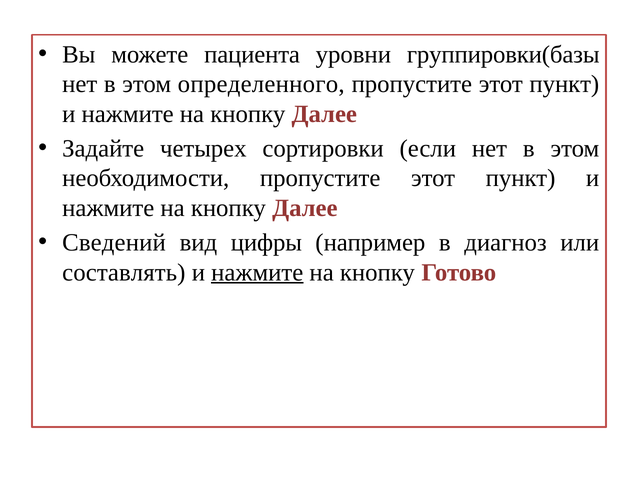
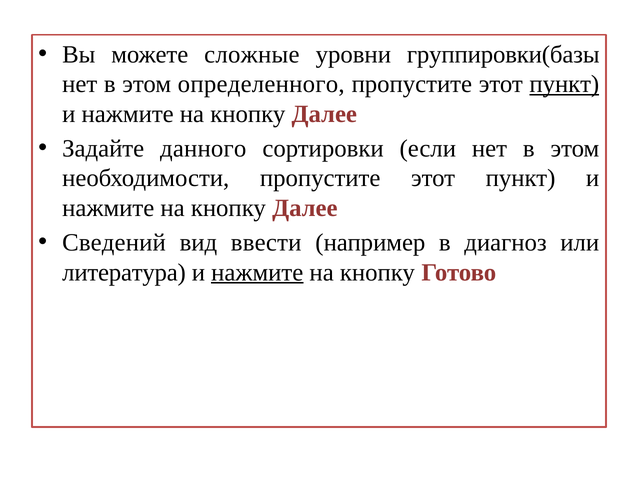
пациента: пациента -> сложные
пункт at (564, 84) underline: none -> present
четырех: четырех -> данного
цифры: цифры -> ввести
составлять: составлять -> литература
